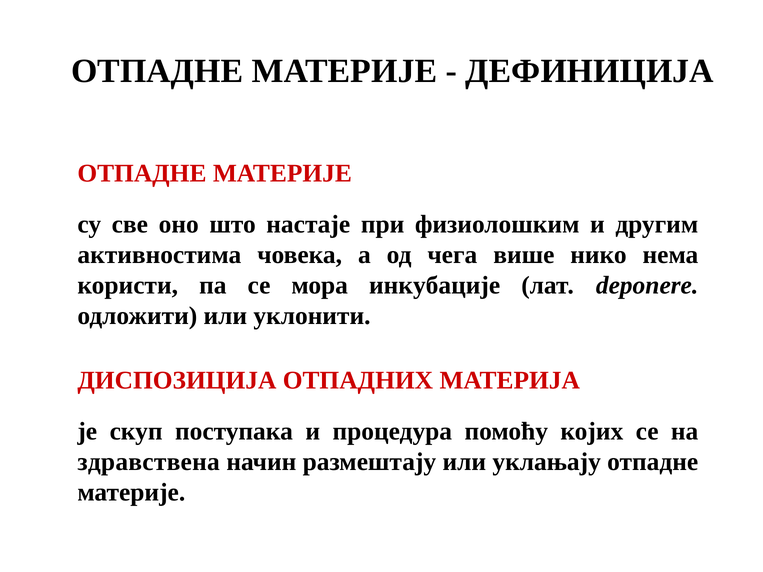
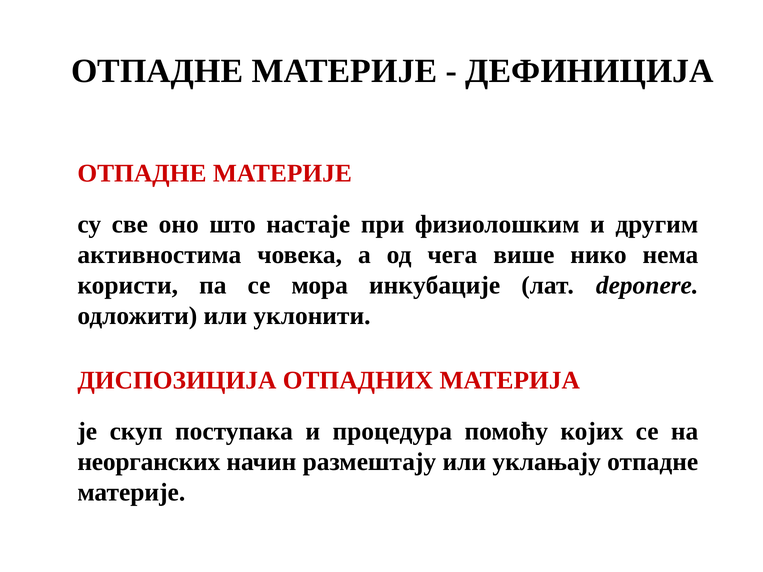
здравствена: здравствена -> неорганских
